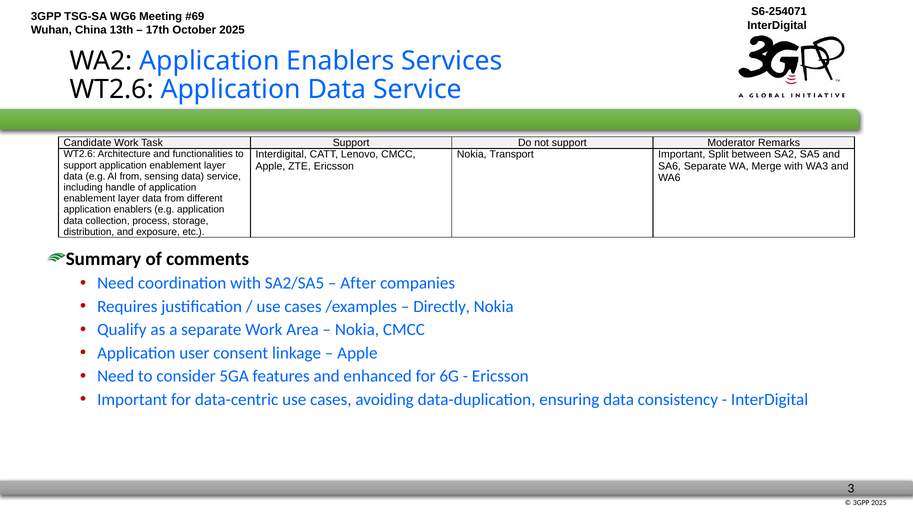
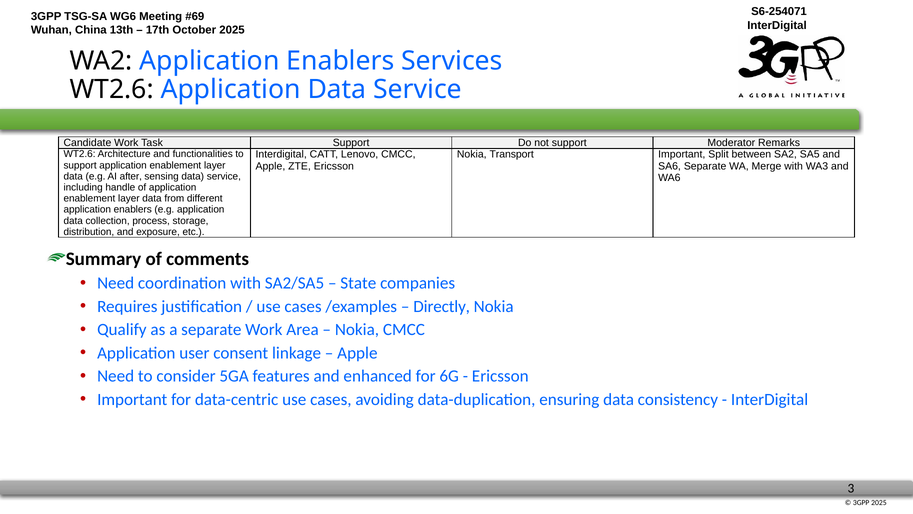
AI from: from -> after
After: After -> State
